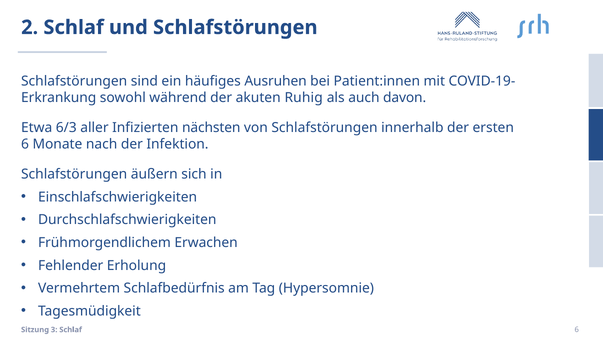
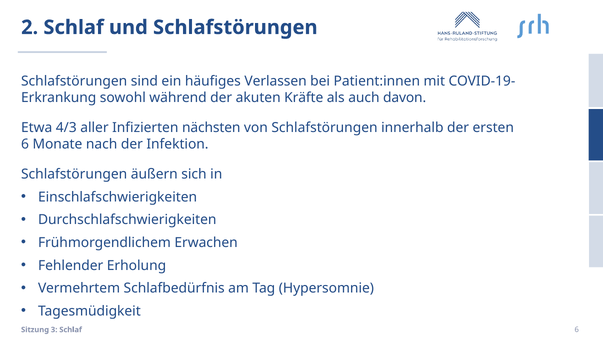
Ausruhen: Ausruhen -> Verlassen
Ruhig: Ruhig -> Kräfte
6/3: 6/3 -> 4/3
